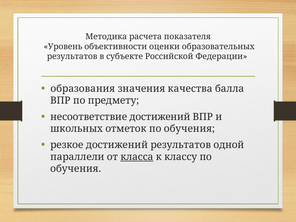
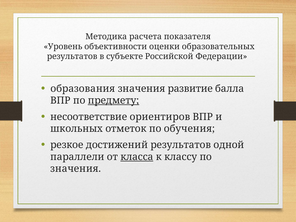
качества: качества -> развитие
предмету underline: none -> present
несоответствие достижений: достижений -> ориентиров
обучения at (76, 169): обучения -> значения
